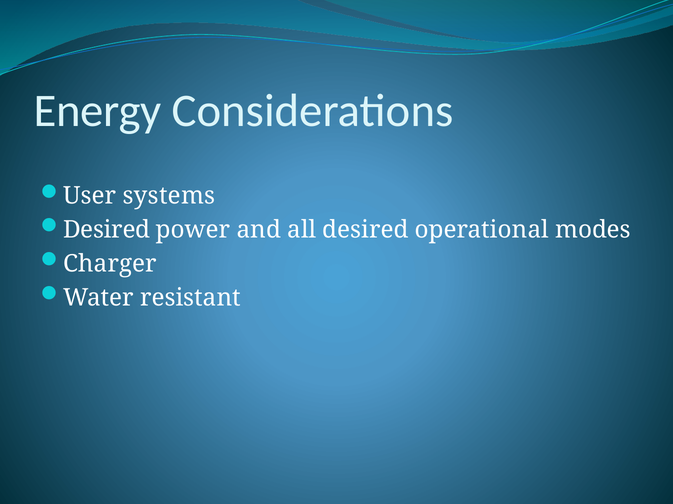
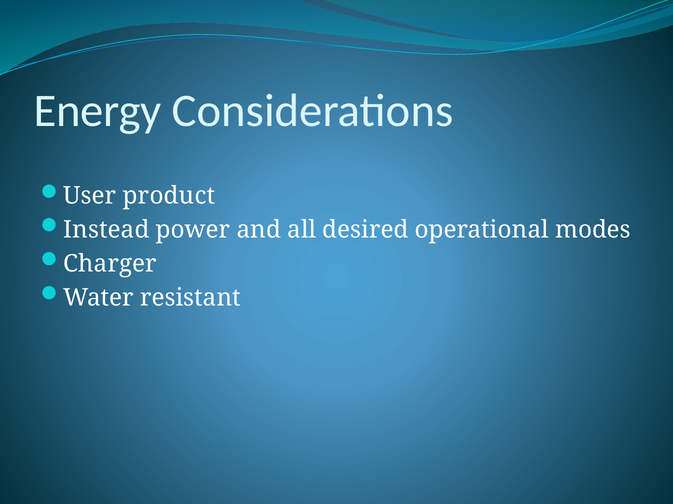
systems: systems -> product
Desired at (107, 230): Desired -> Instead
